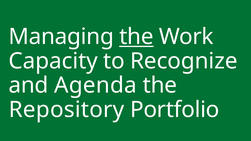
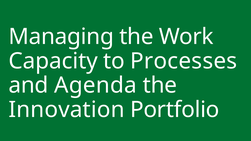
the at (136, 37) underline: present -> none
Recognize: Recognize -> Processes
Repository: Repository -> Innovation
